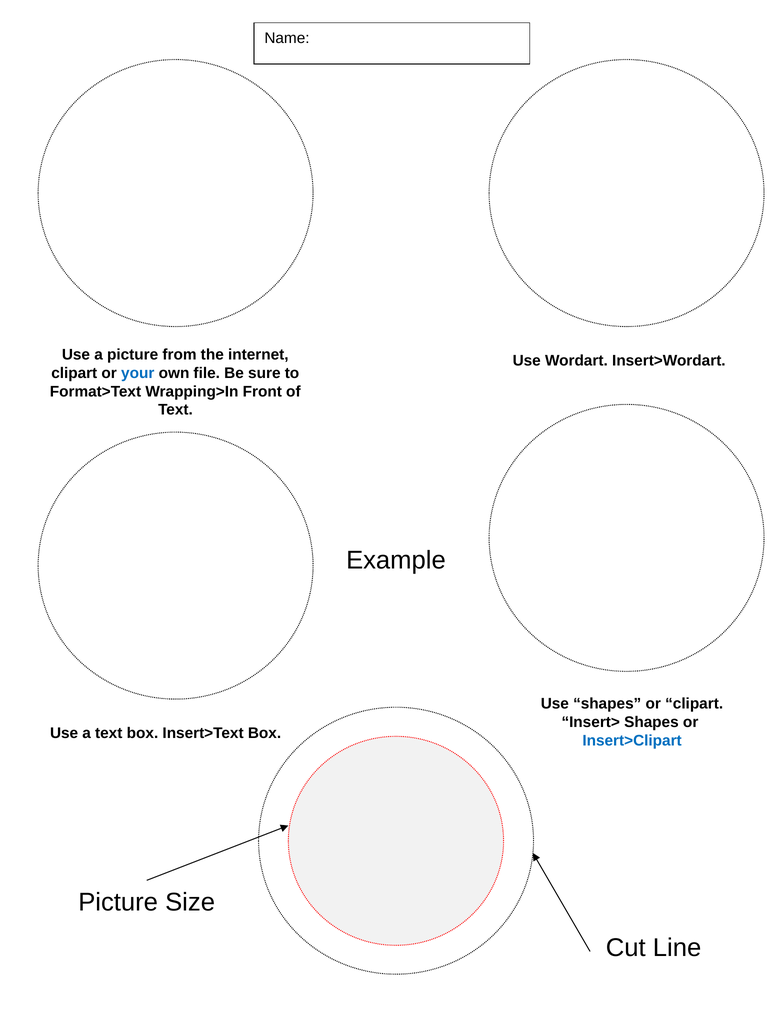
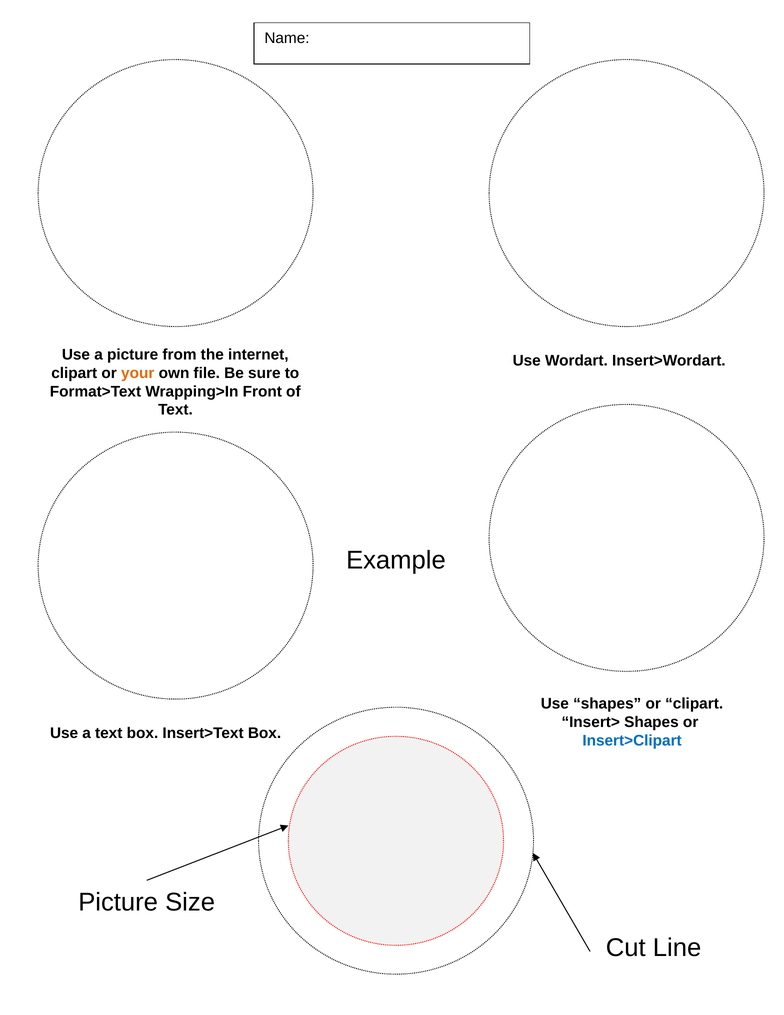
your colour: blue -> orange
